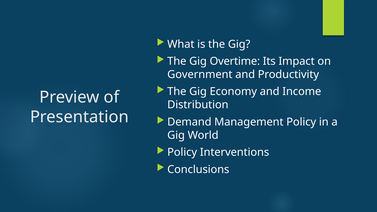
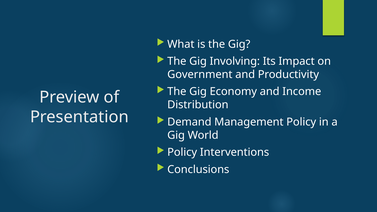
Overtime: Overtime -> Involving
